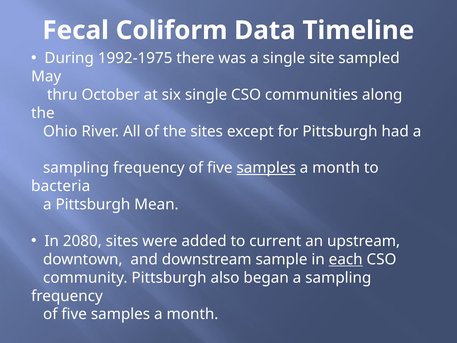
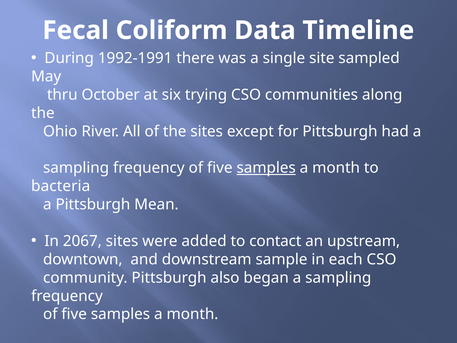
1992-1975: 1992-1975 -> 1992-1991
six single: single -> trying
2080: 2080 -> 2067
current: current -> contact
each at (346, 259) underline: present -> none
